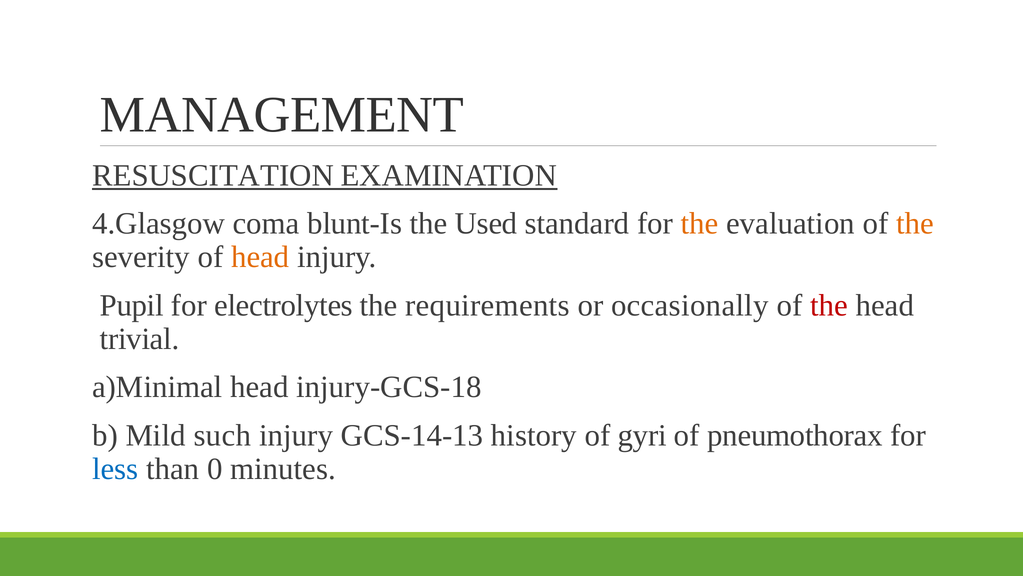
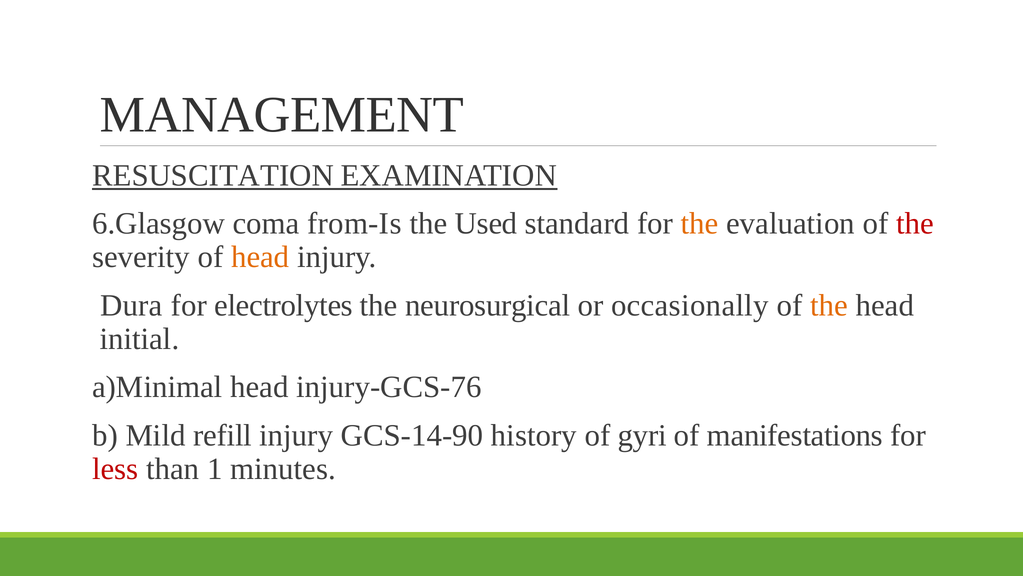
4.Glasgow: 4.Glasgow -> 6.Glasgow
blunt-Is: blunt-Is -> from-Is
the at (915, 224) colour: orange -> red
Pupil: Pupil -> Dura
requirements: requirements -> neurosurgical
the at (829, 305) colour: red -> orange
trivial: trivial -> initial
injury-GCS-18: injury-GCS-18 -> injury-GCS-76
such: such -> refill
GCS-14-13: GCS-14-13 -> GCS-14-90
pneumothorax: pneumothorax -> manifestations
less colour: blue -> red
0: 0 -> 1
